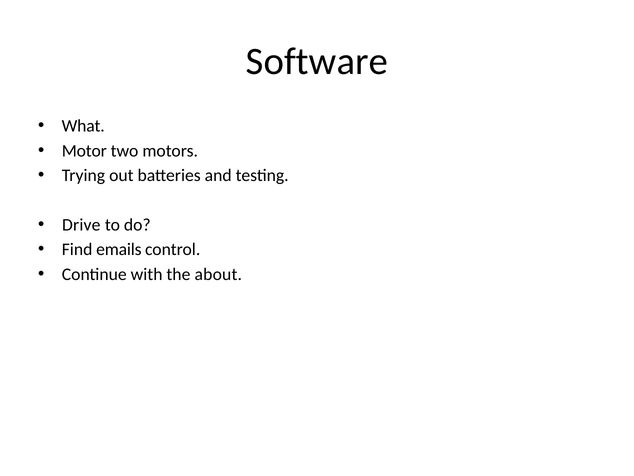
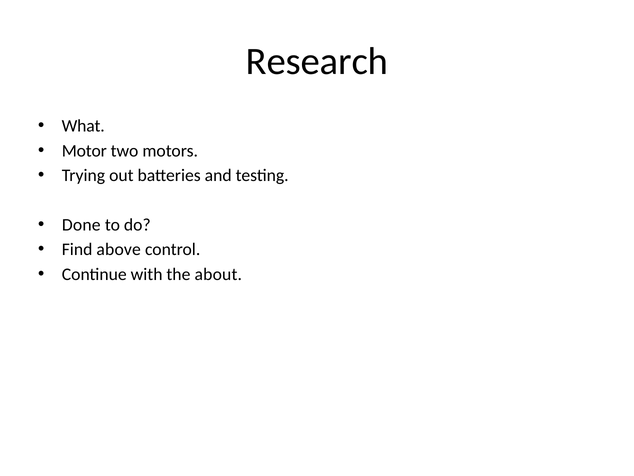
Software: Software -> Research
Drive: Drive -> Done
emails: emails -> above
